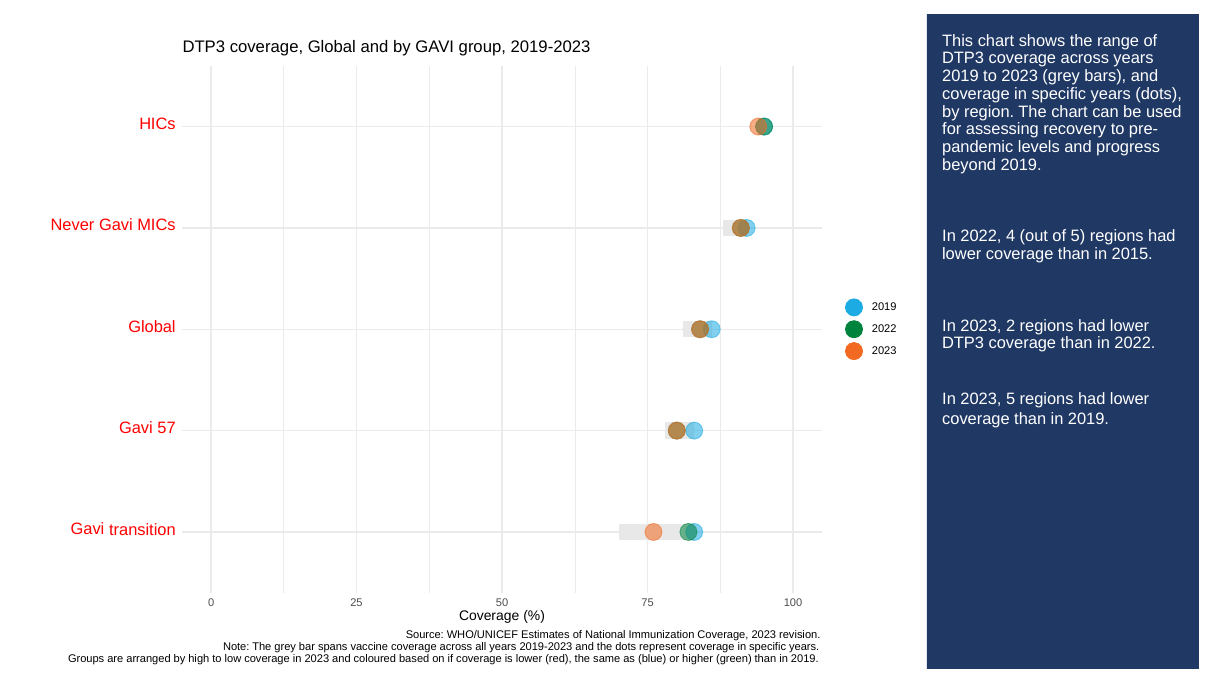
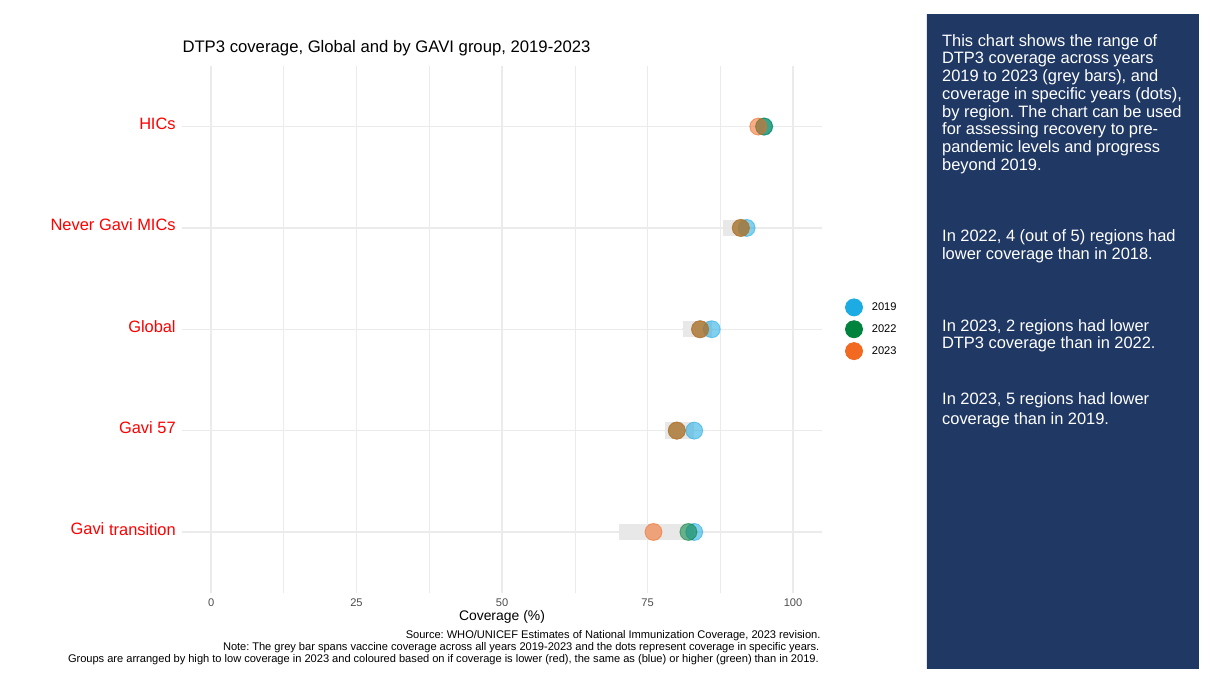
2015: 2015 -> 2018
